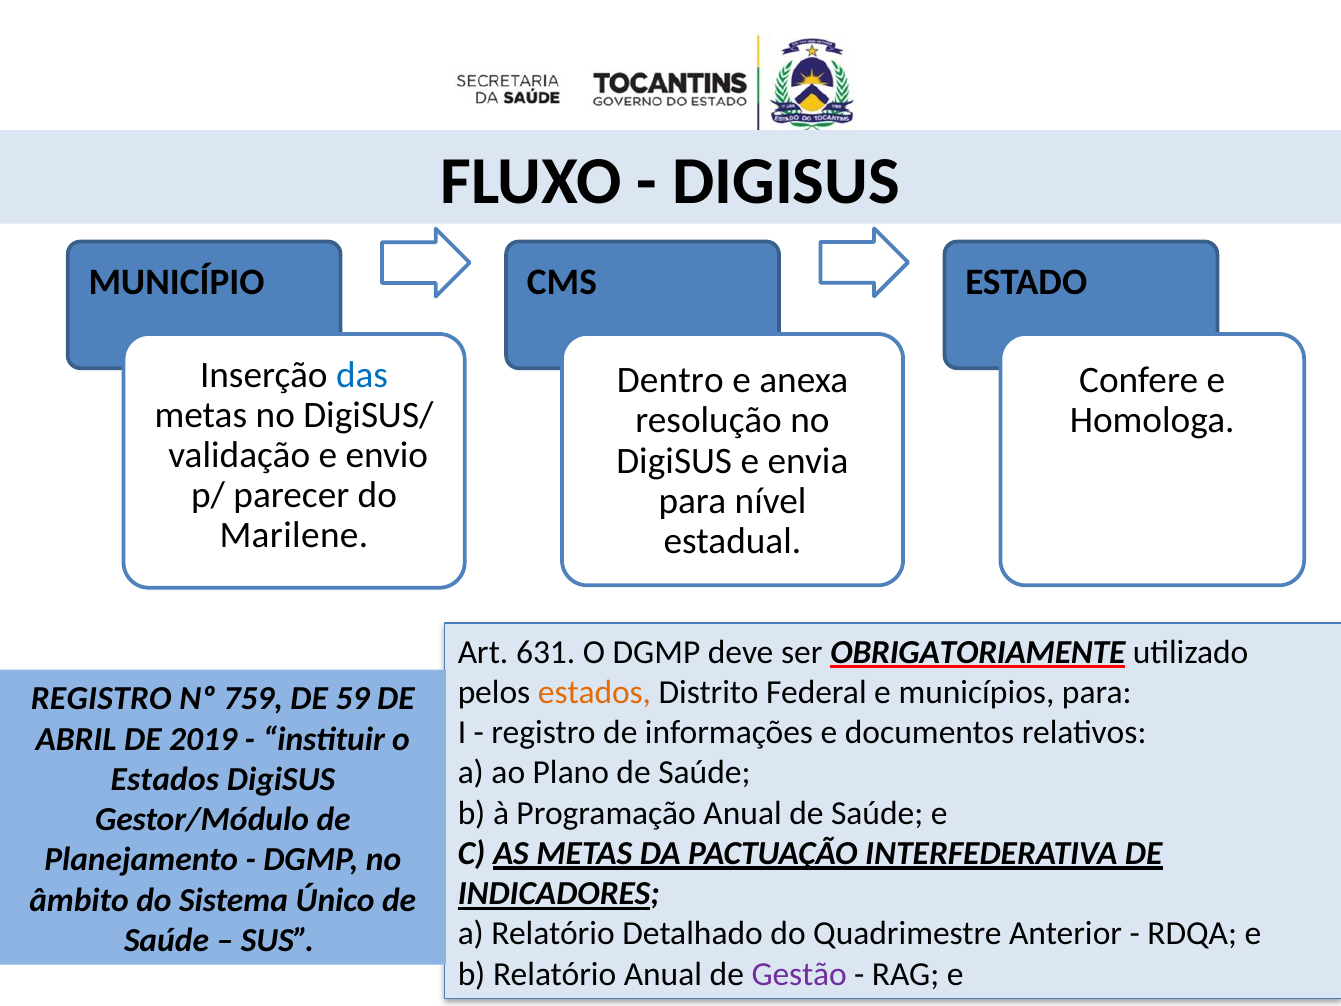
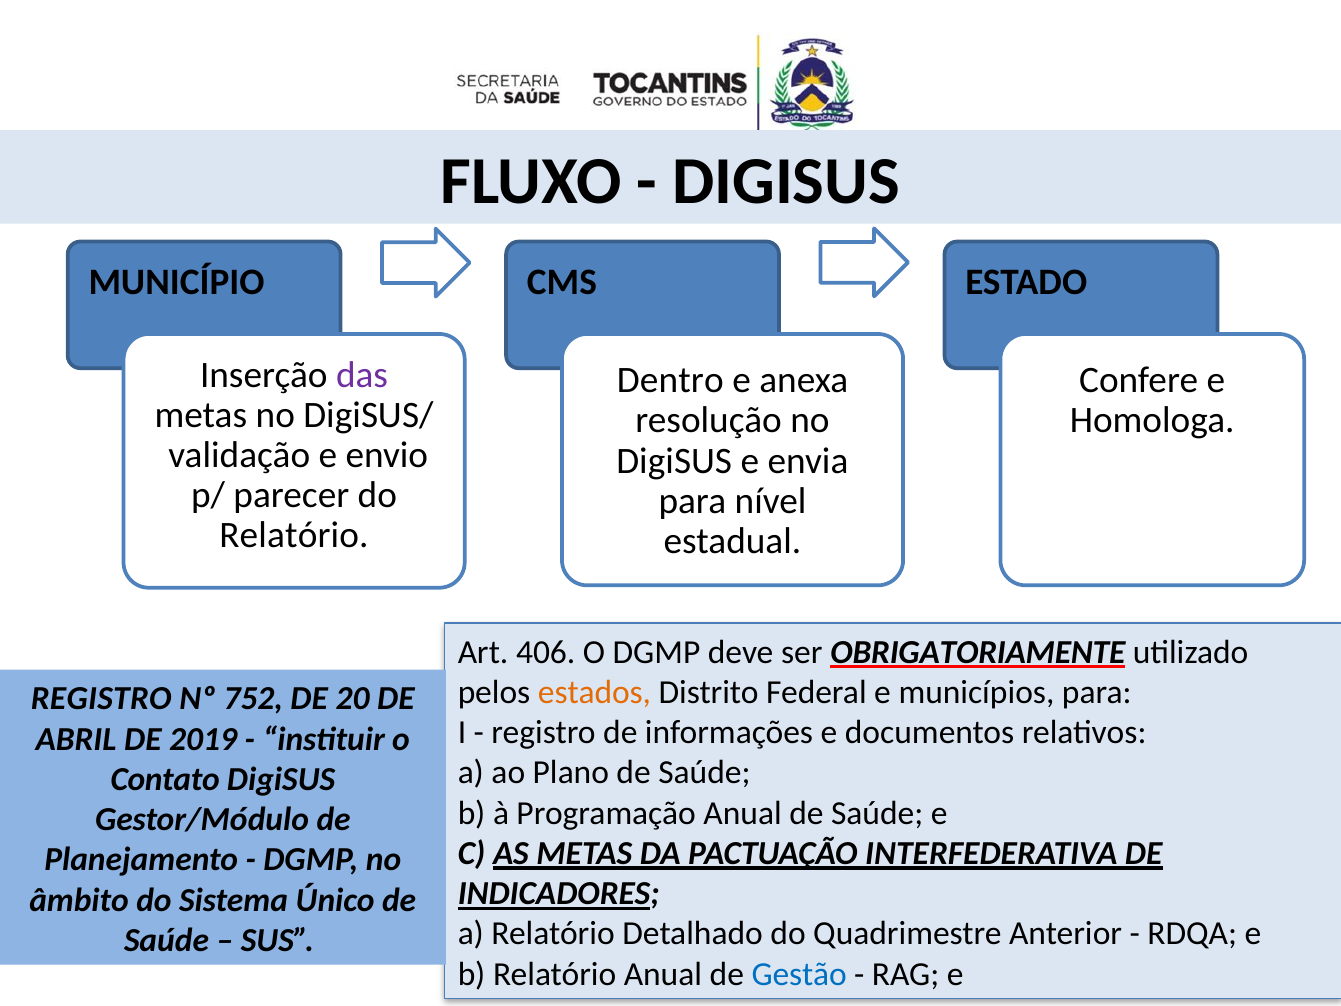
das colour: blue -> purple
Marilene at (294, 536): Marilene -> Relatório
631: 631 -> 406
759: 759 -> 752
59: 59 -> 20
Estados at (165, 779): Estados -> Contato
Gestão colour: purple -> blue
